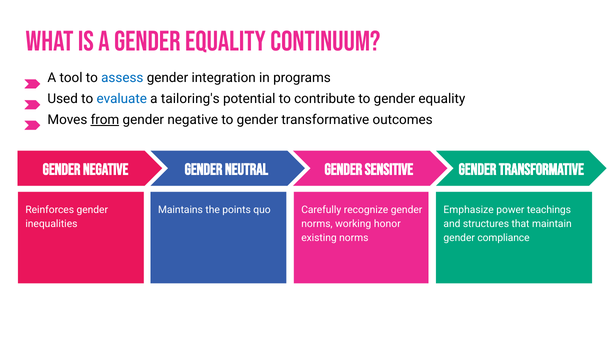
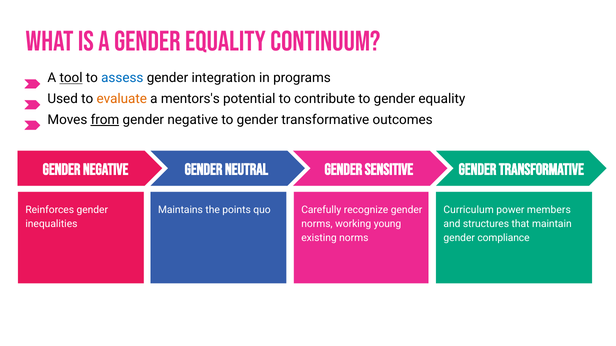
tool underline: none -> present
evaluate colour: blue -> orange
tailoring's: tailoring's -> mentors's
Emphasize: Emphasize -> Curriculum
teachings: teachings -> members
honor: honor -> young
